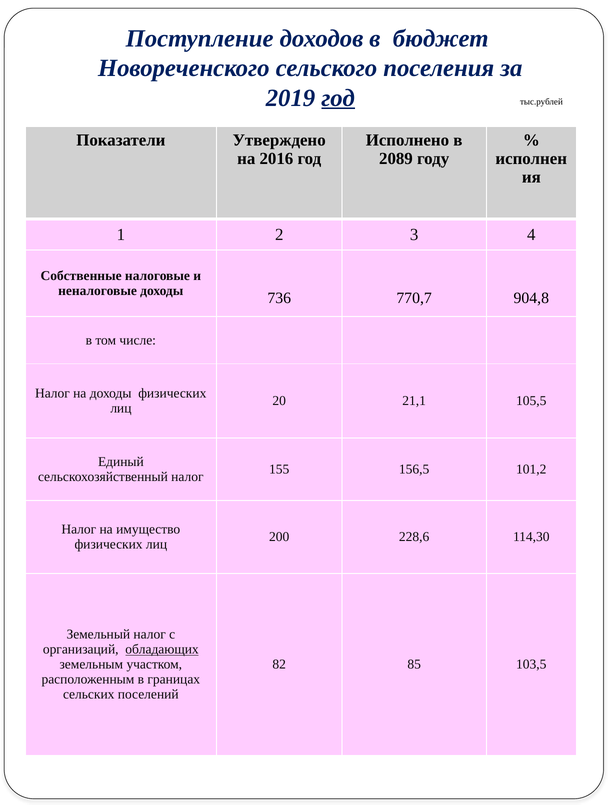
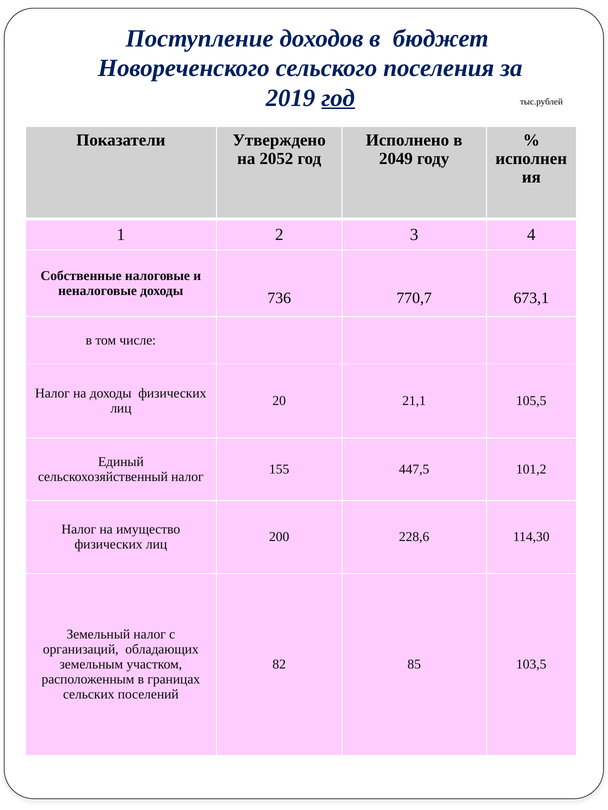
2016: 2016 -> 2052
2089: 2089 -> 2049
904,8: 904,8 -> 673,1
156,5: 156,5 -> 447,5
обладающих underline: present -> none
